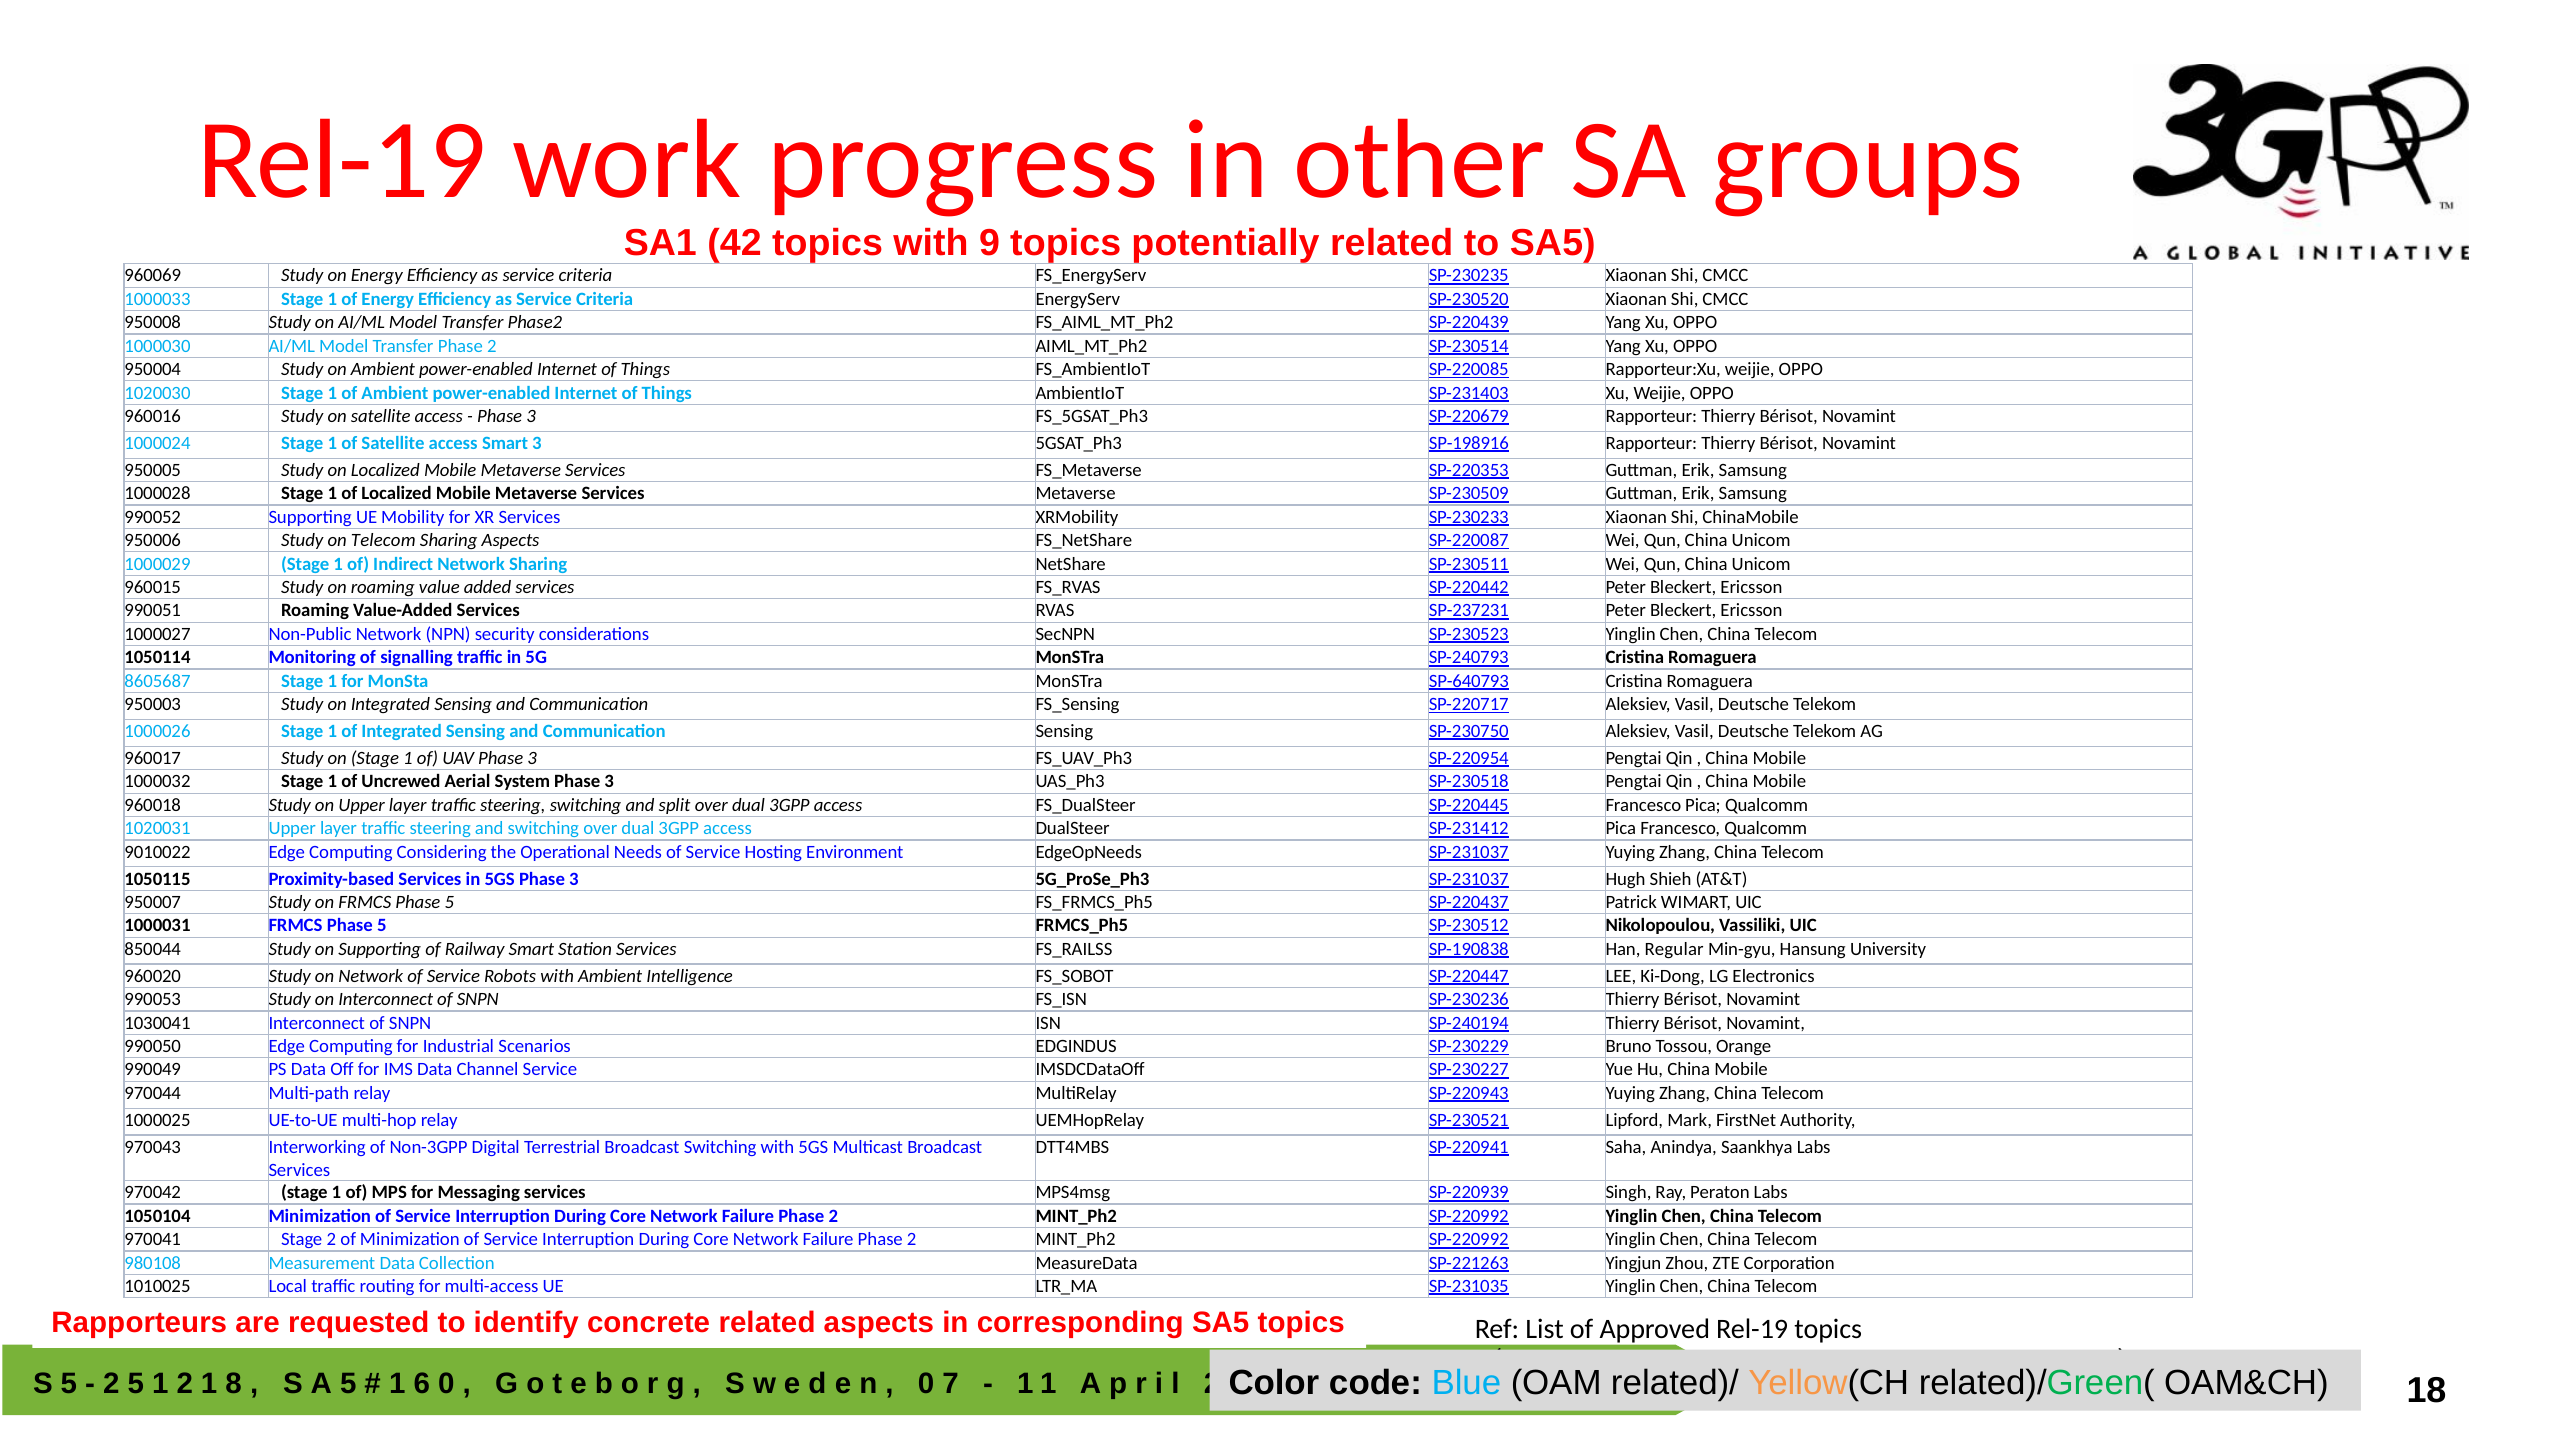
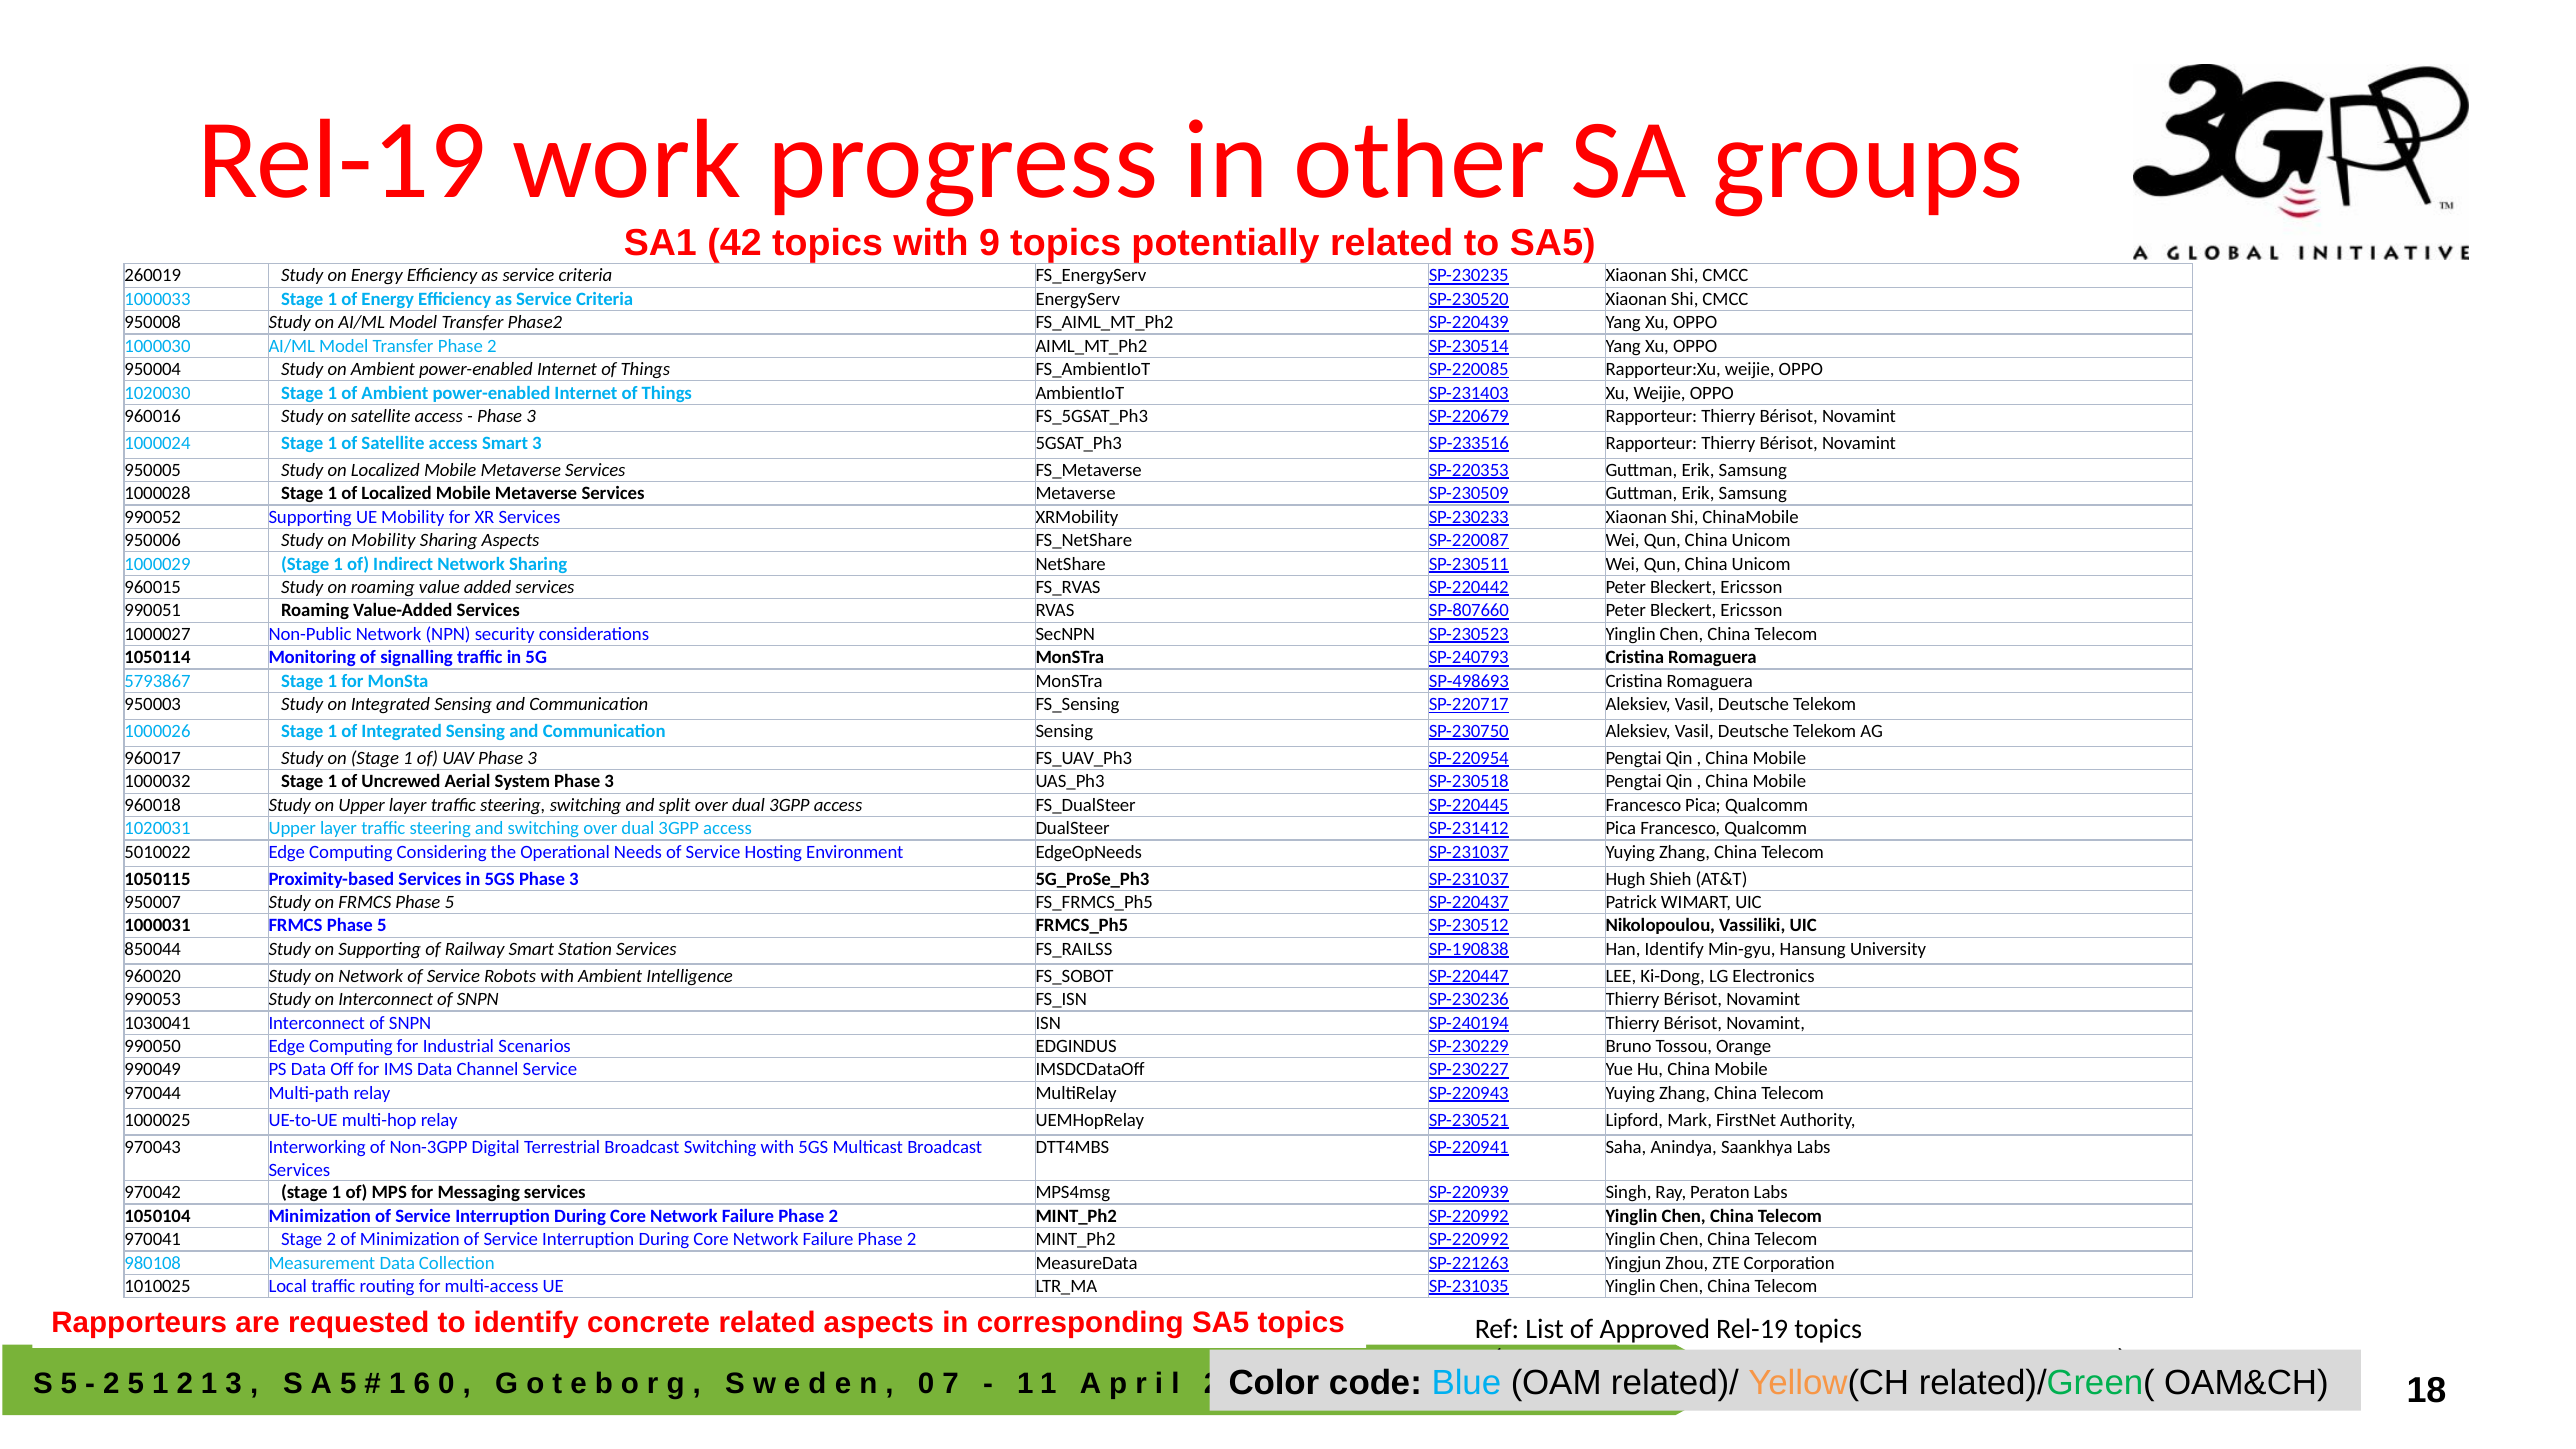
960069: 960069 -> 260019
SP-198916: SP-198916 -> SP-233516
on Telecom: Telecom -> Mobility
SP-237231: SP-237231 -> SP-807660
8605687: 8605687 -> 5793867
SP-640793: SP-640793 -> SP-498693
9010022: 9010022 -> 5010022
Han Regular: Regular -> Identify
1 8: 8 -> 3
